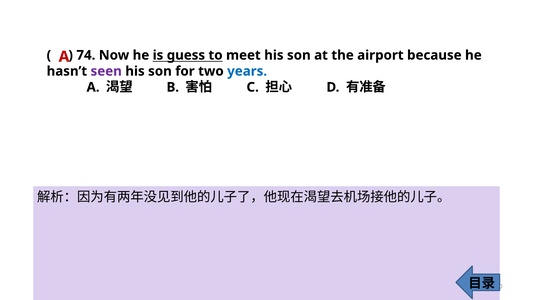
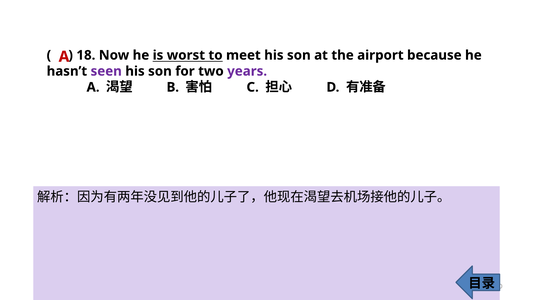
74: 74 -> 18
guess: guess -> worst
years colour: blue -> purple
